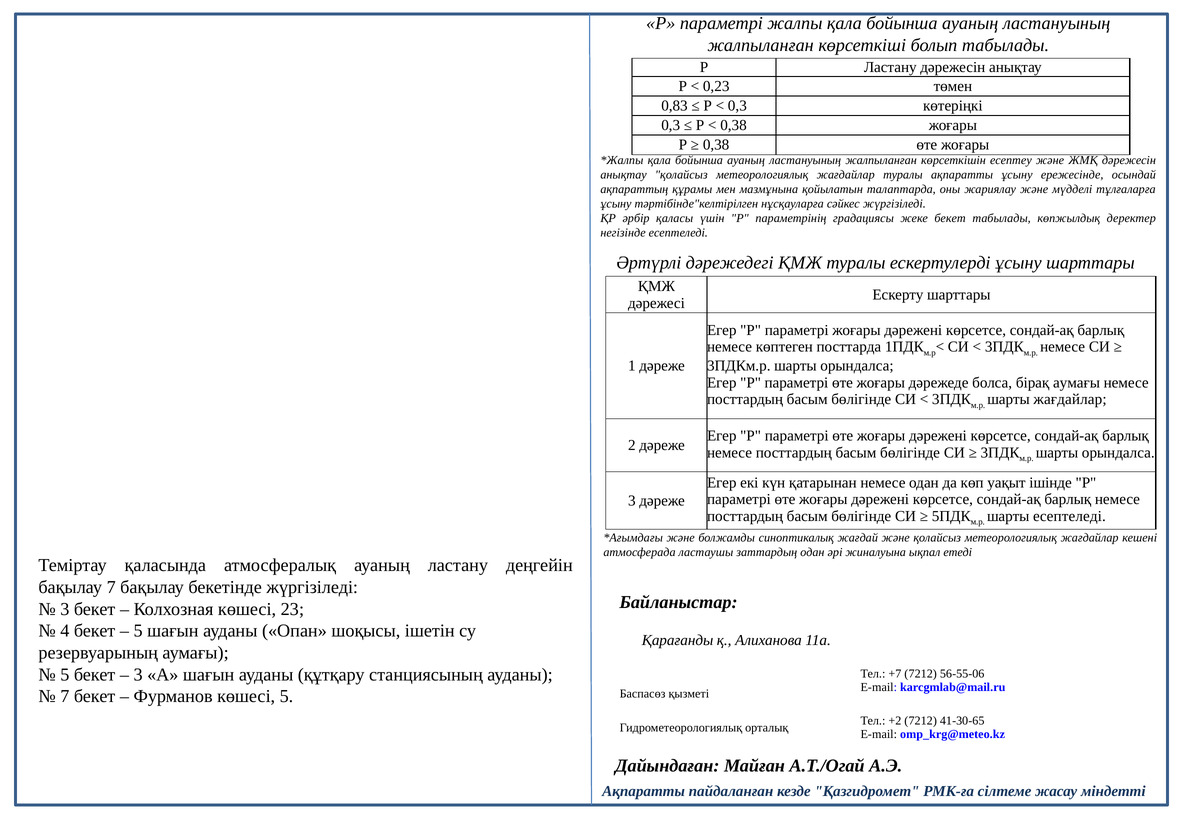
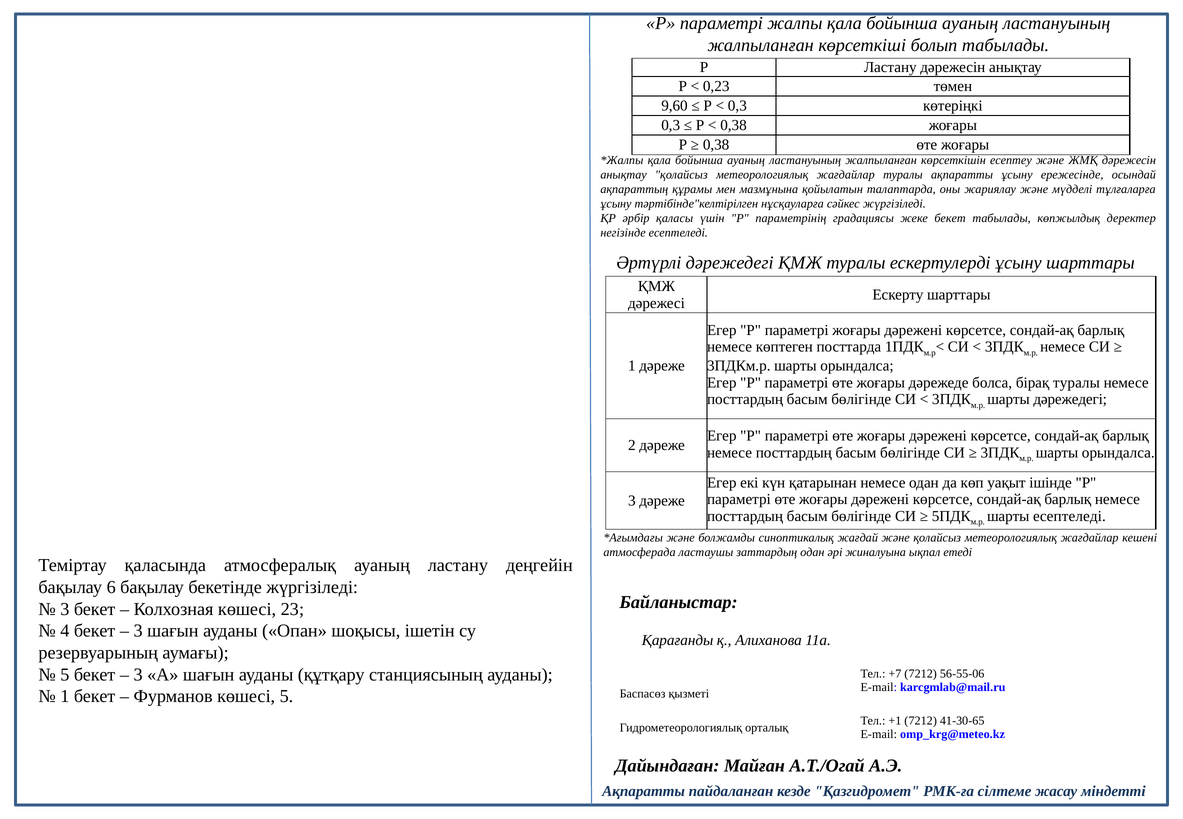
0,83: 0,83 -> 9,60
бірақ аумағы: аумағы -> туралы
шарты жағдайлар: жағдайлар -> дәрежедегі
бақылау 7: 7 -> 6
5 at (138, 631): 5 -> 3
7 at (65, 696): 7 -> 1
+2: +2 -> +1
